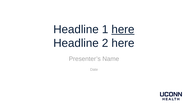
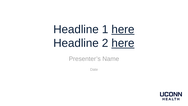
here at (123, 43) underline: none -> present
